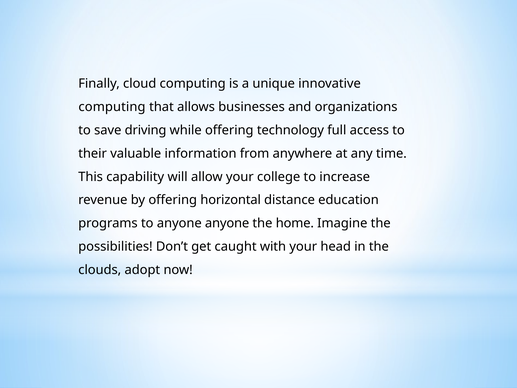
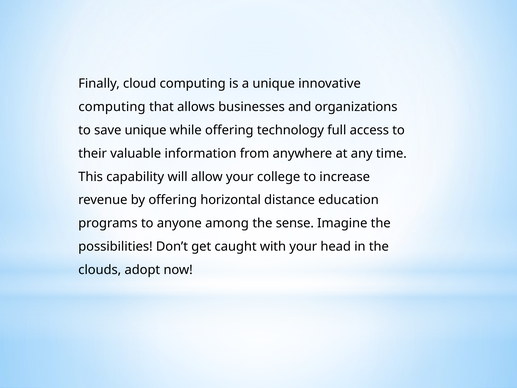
save driving: driving -> unique
anyone anyone: anyone -> among
home: home -> sense
